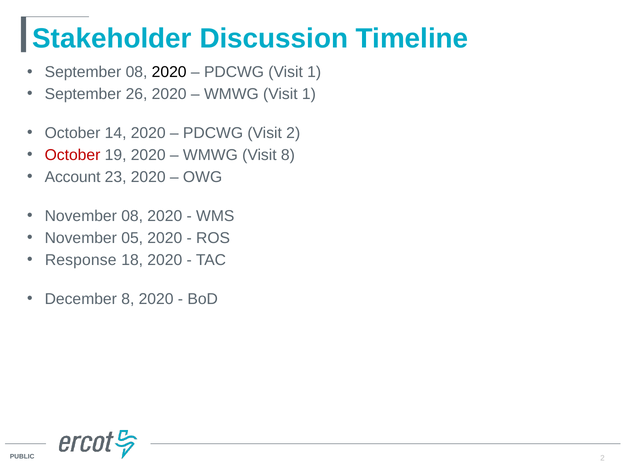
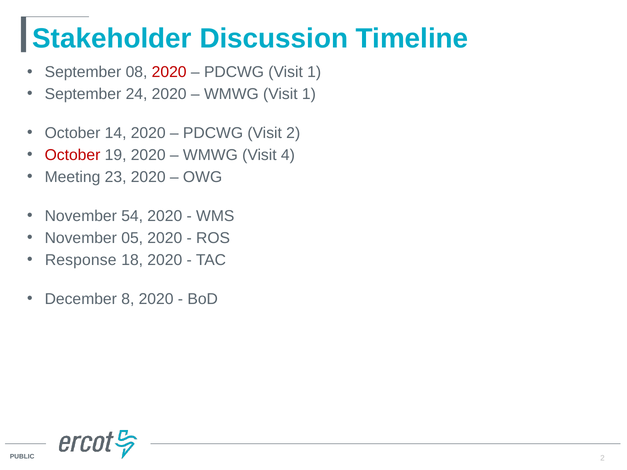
2020 at (169, 72) colour: black -> red
26: 26 -> 24
Visit 8: 8 -> 4
Account: Account -> Meeting
November 08: 08 -> 54
